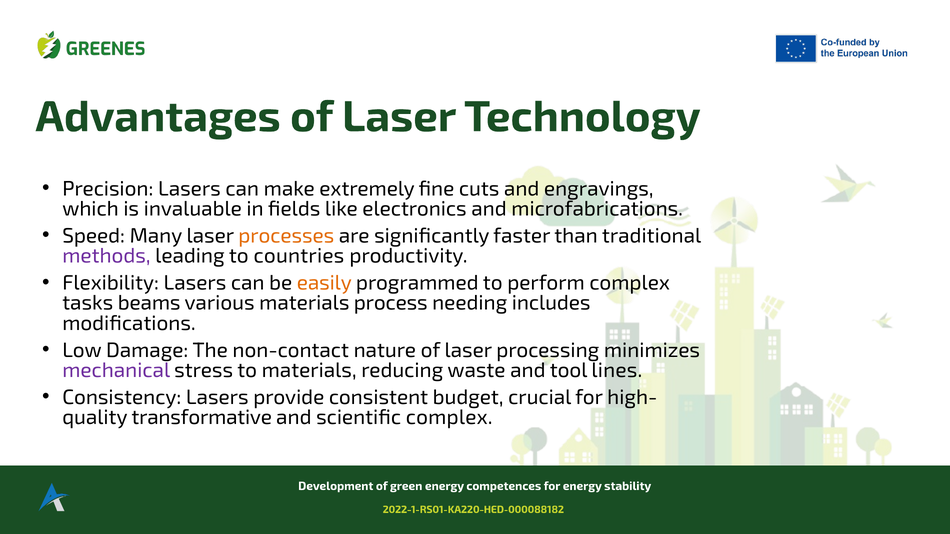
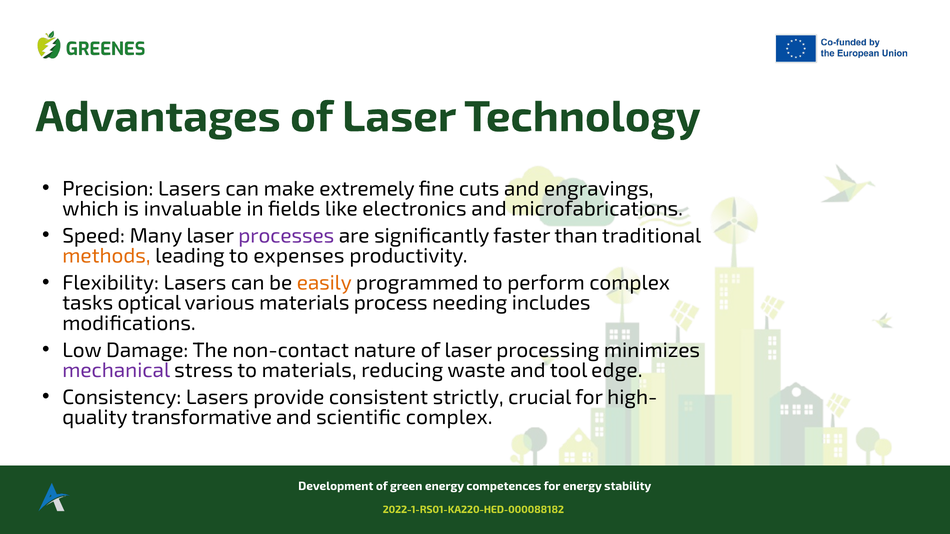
processes colour: orange -> purple
methods colour: purple -> orange
countries: countries -> expenses
beams: beams -> optical
lines: lines -> edge
budget: budget -> strictly
